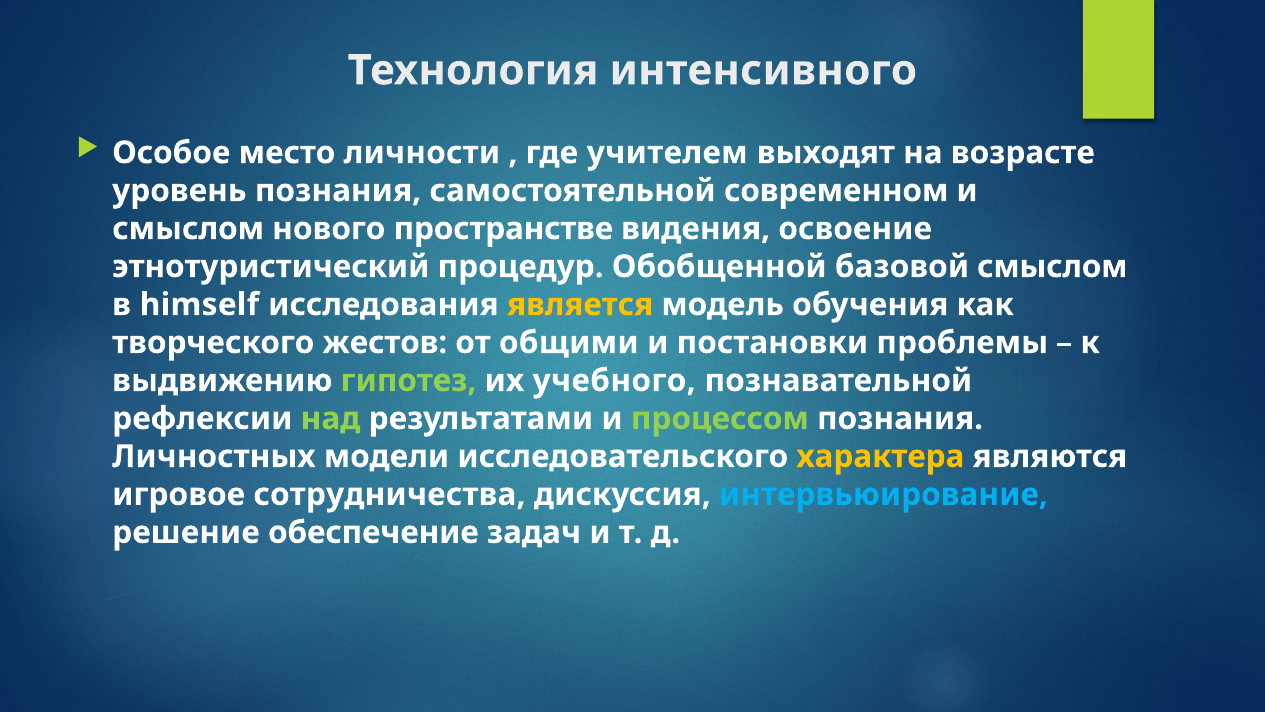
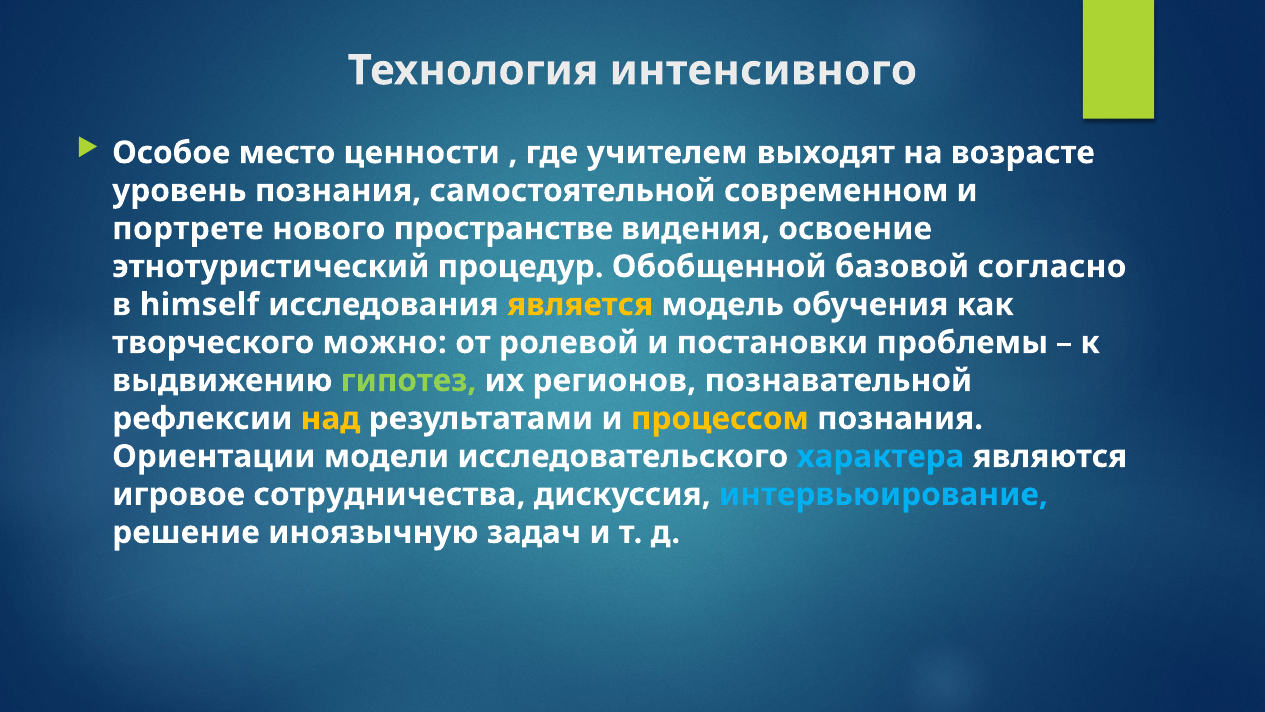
личности: личности -> ценности
смыслом at (188, 229): смыслом -> портрете
базовой смыслом: смыслом -> согласно
жестов: жестов -> можно
общими: общими -> ролевой
учебного: учебного -> регионов
над colour: light green -> yellow
процессом colour: light green -> yellow
Личностных: Личностных -> Ориентации
характера colour: yellow -> light blue
обеспечение: обеспечение -> иноязычную
